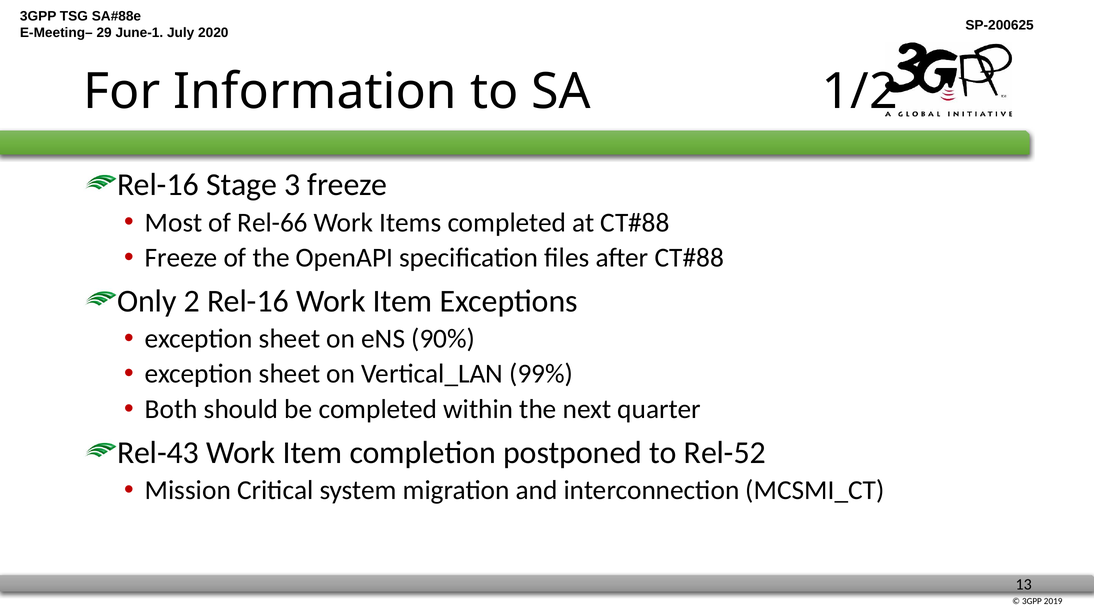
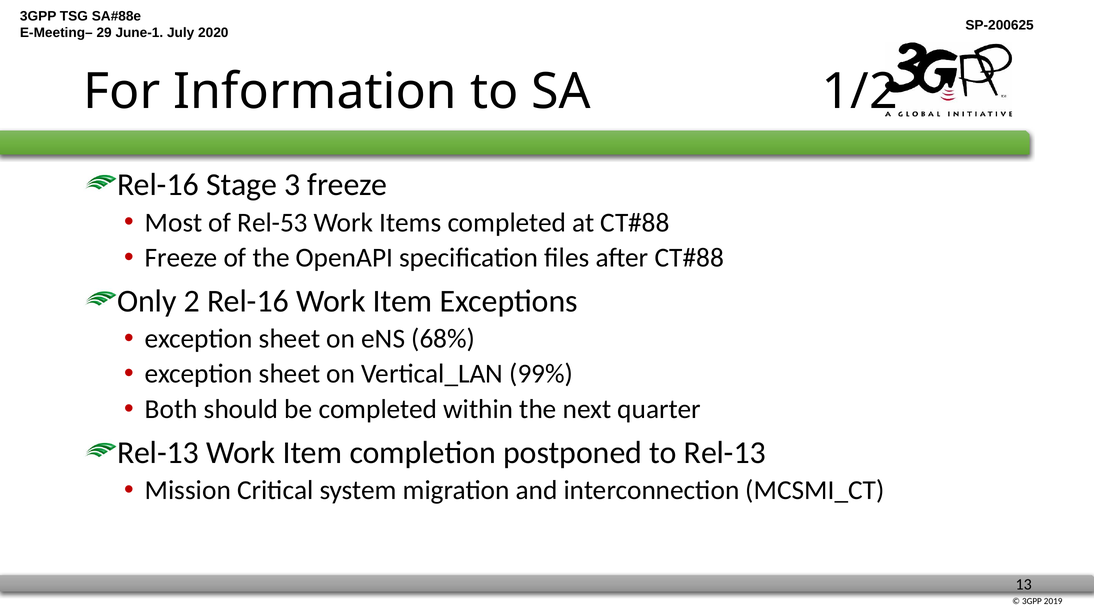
Rel-66: Rel-66 -> Rel-53
90%: 90% -> 68%
Rel-43 at (158, 453): Rel-43 -> Rel-13
to Rel-52: Rel-52 -> Rel-13
